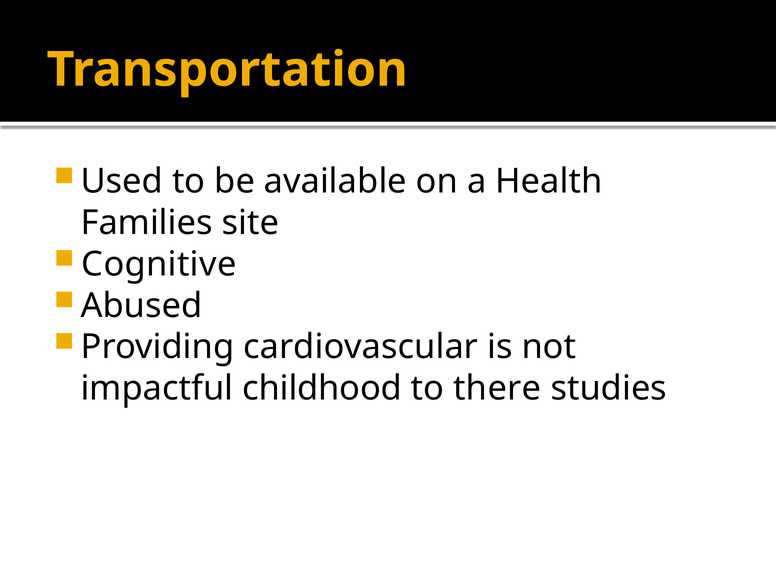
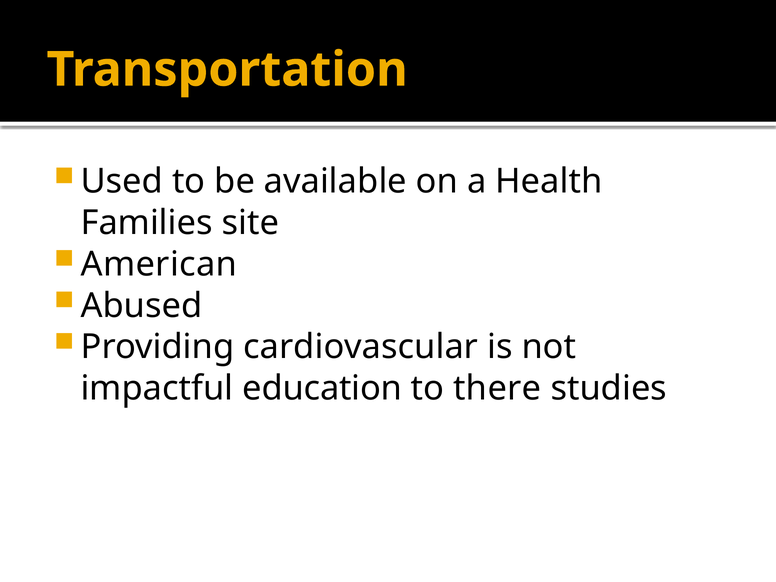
Cognitive: Cognitive -> American
childhood: childhood -> education
